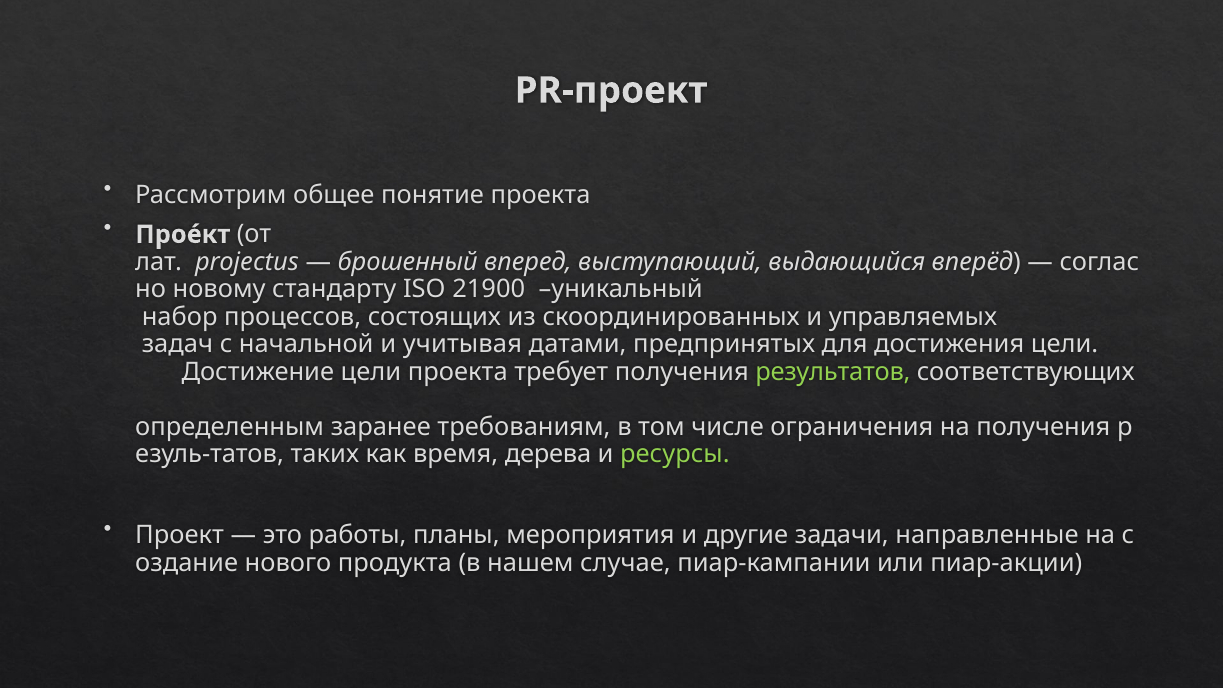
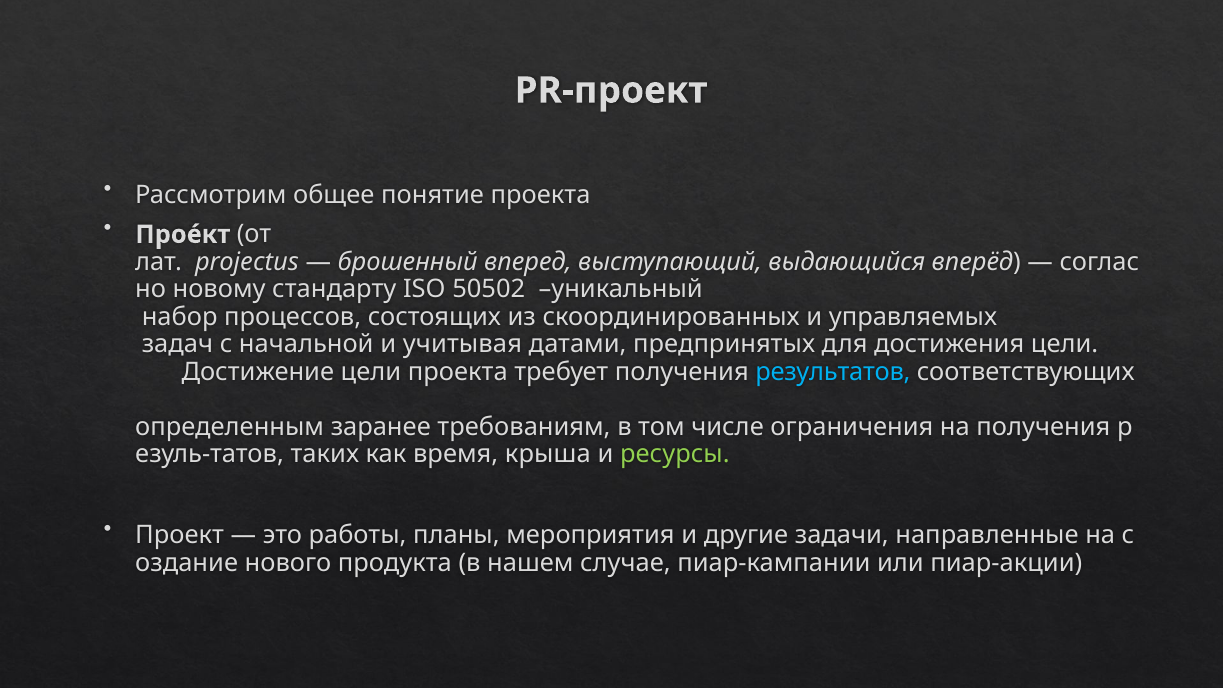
21900: 21900 -> 50502
результатов colour: light green -> light blue
дерева: дерева -> крыша
